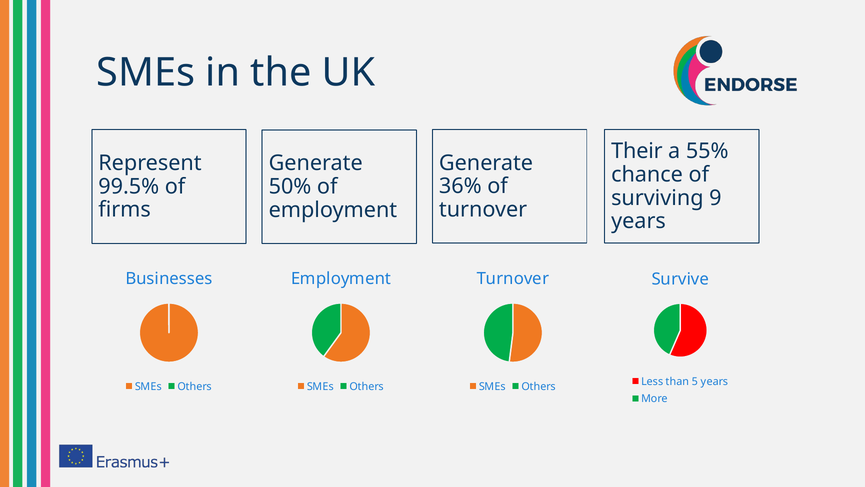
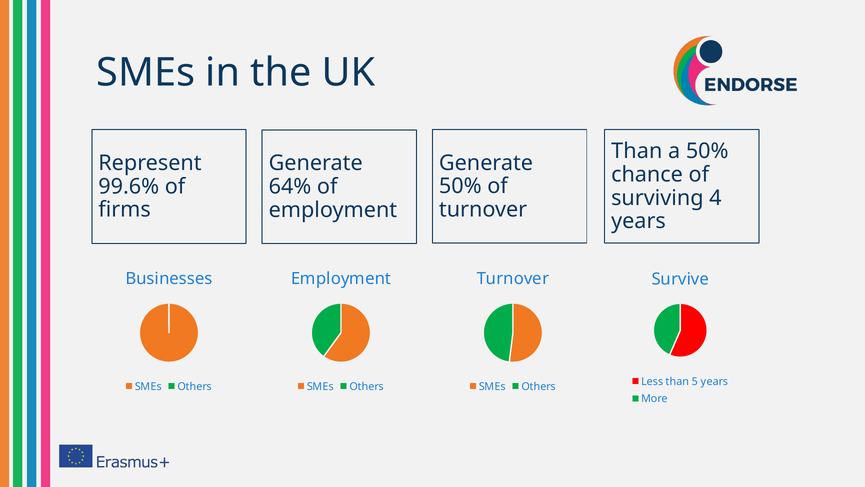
Their at (637, 151): Their -> Than
a 55%: 55% -> 50%
36% at (460, 186): 36% -> 50%
99.5%: 99.5% -> 99.6%
50%: 50% -> 64%
9: 9 -> 4
